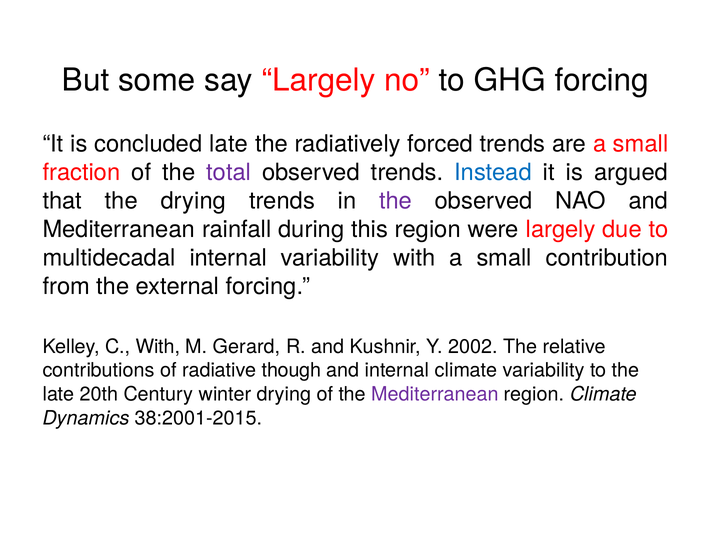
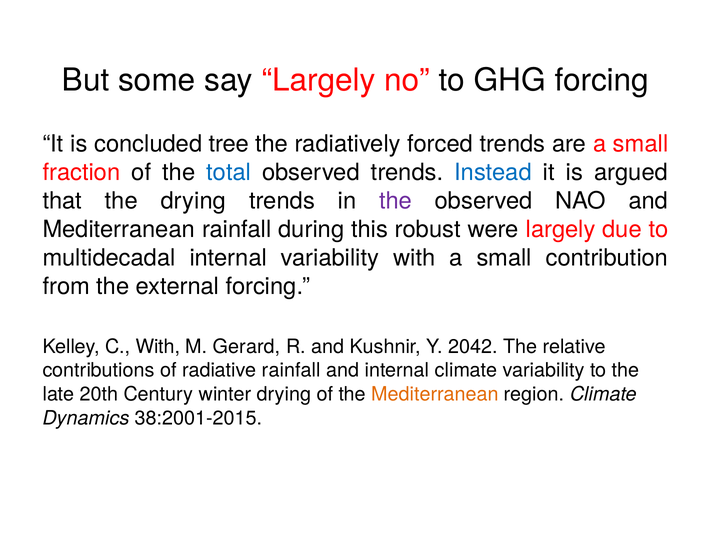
concluded late: late -> tree
total colour: purple -> blue
this region: region -> robust
2002: 2002 -> 2042
radiative though: though -> rainfall
Mediterranean at (435, 394) colour: purple -> orange
